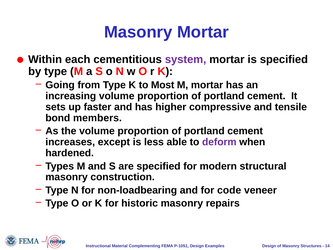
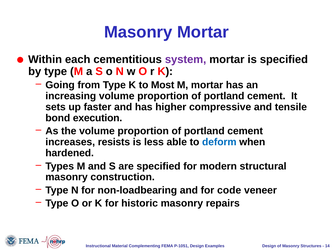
members: members -> execution
except: except -> resists
deform colour: purple -> blue
